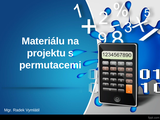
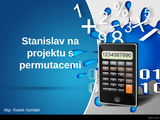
Materiálu: Materiálu -> Stanislav
